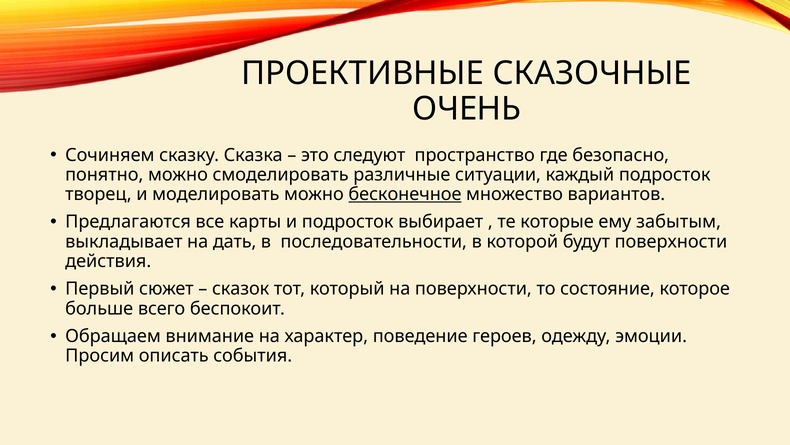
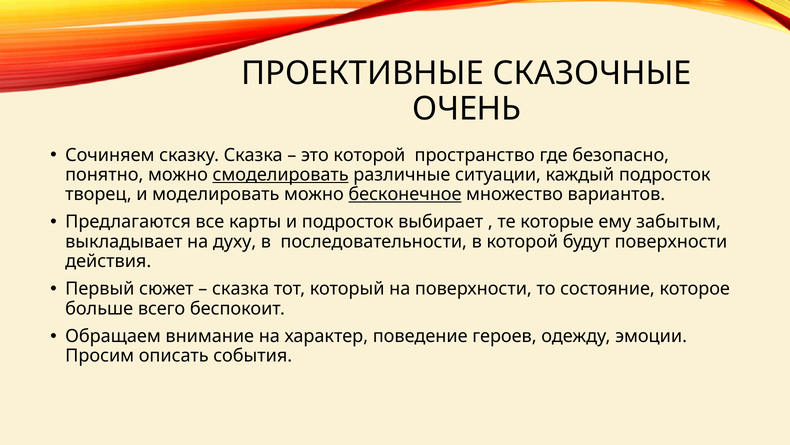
это следуют: следуют -> которой
смоделировать underline: none -> present
дать: дать -> духу
сказок at (241, 289): сказок -> сказка
